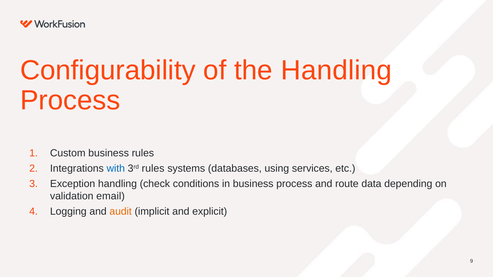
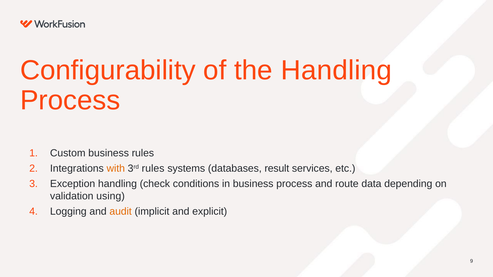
with colour: blue -> orange
using: using -> result
email: email -> using
